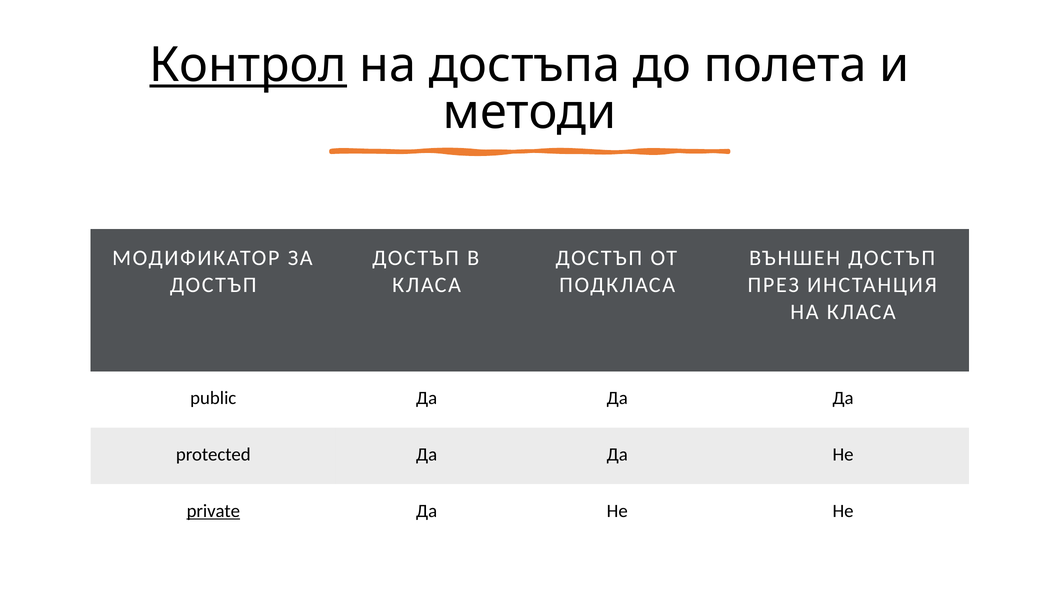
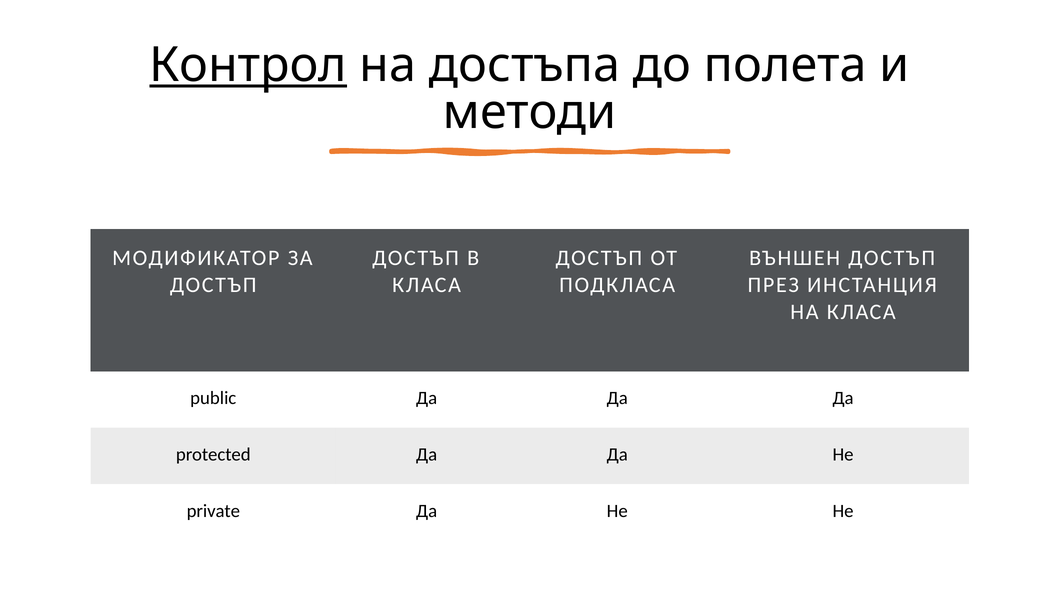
private underline: present -> none
